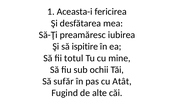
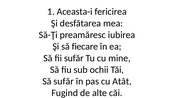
ispitire: ispitire -> fiecare
fii totul: totul -> sufăr
